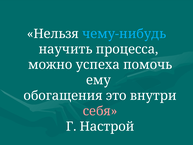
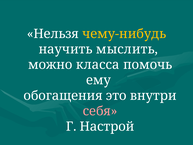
чему-нибудь colour: light blue -> yellow
процесса: процесса -> мыслить
успеха: успеха -> класса
